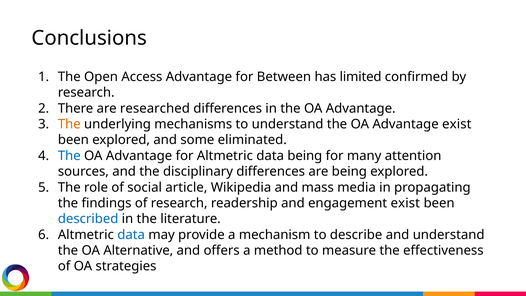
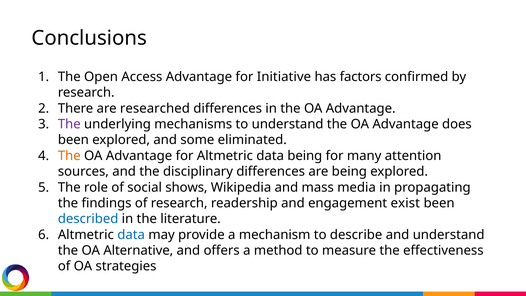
Between: Between -> Initiative
limited: limited -> factors
The at (69, 124) colour: orange -> purple
Advantage exist: exist -> does
The at (69, 156) colour: blue -> orange
article: article -> shows
